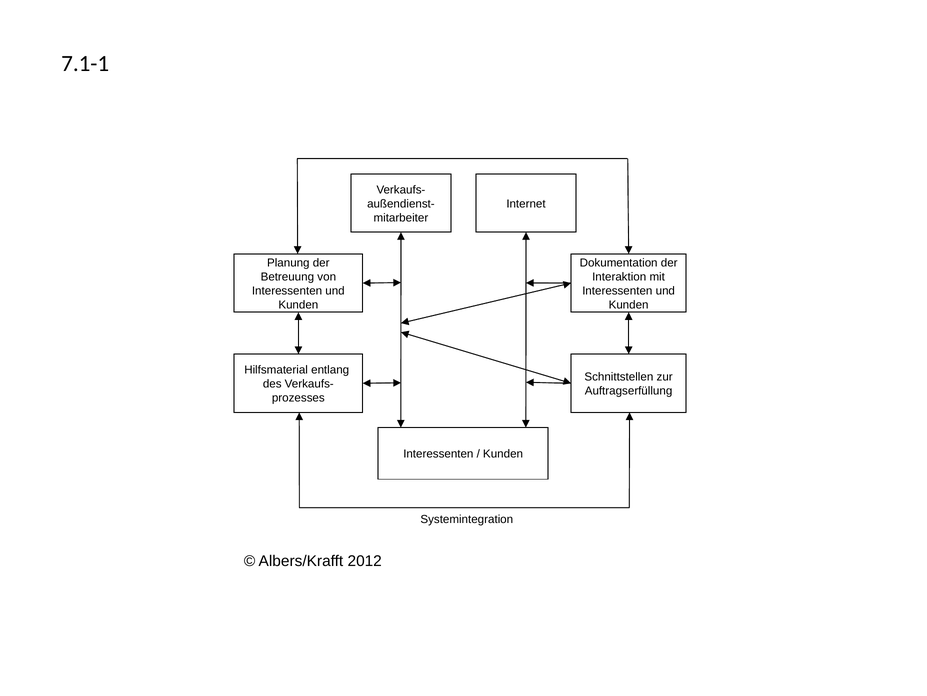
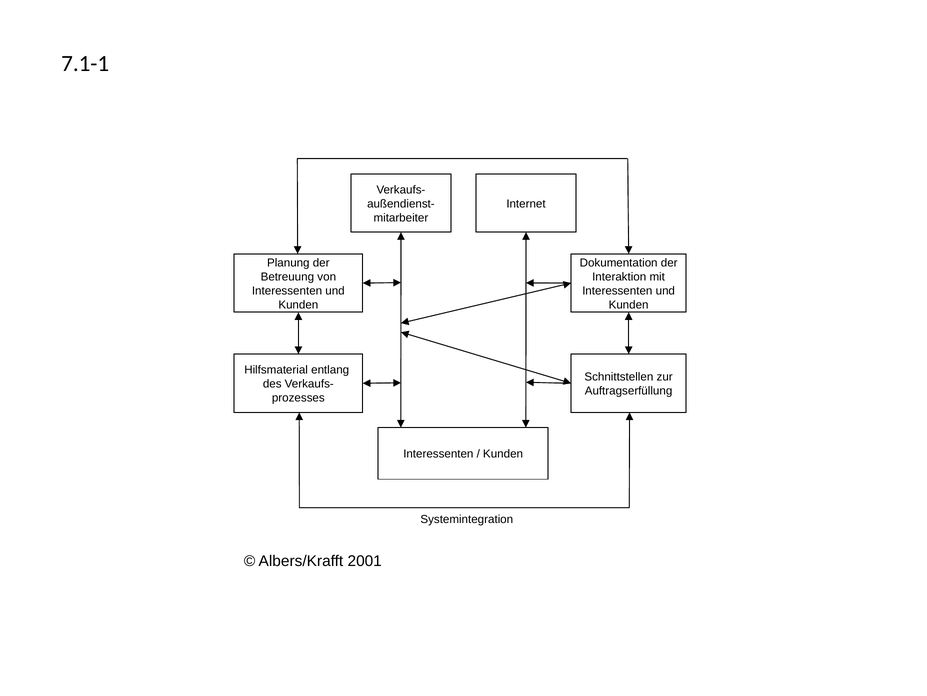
2012: 2012 -> 2001
